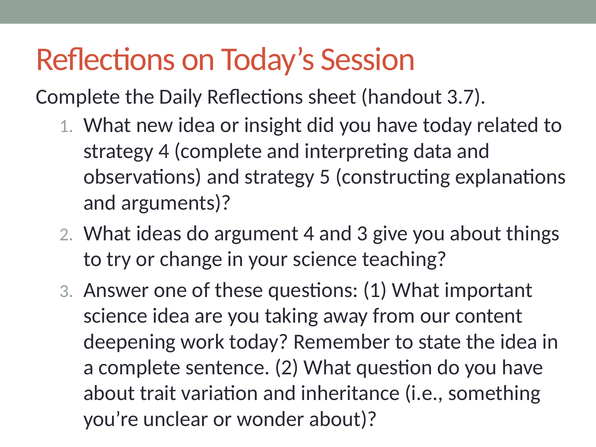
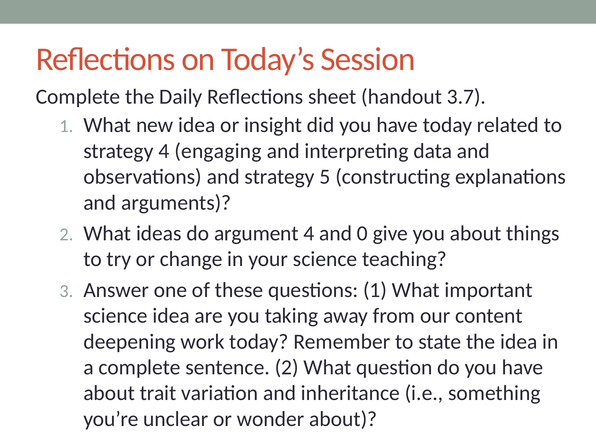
4 complete: complete -> engaging
and 3: 3 -> 0
